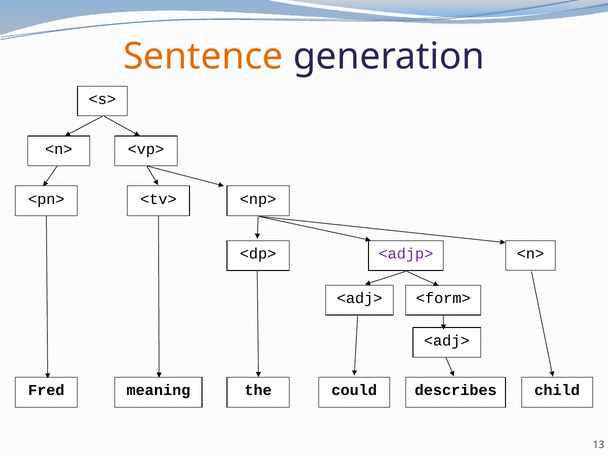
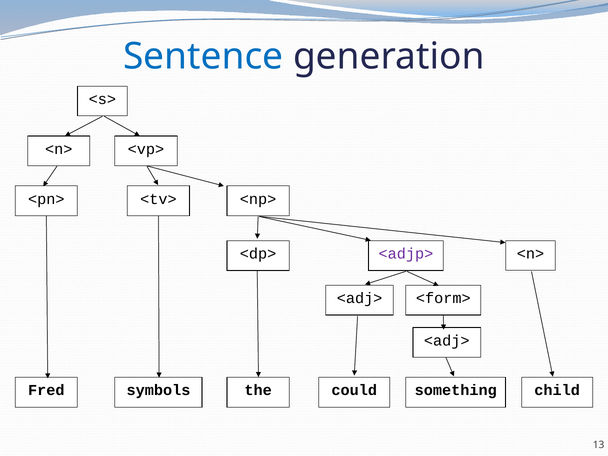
Sentence colour: orange -> blue
meaning: meaning -> symbols
describes: describes -> something
